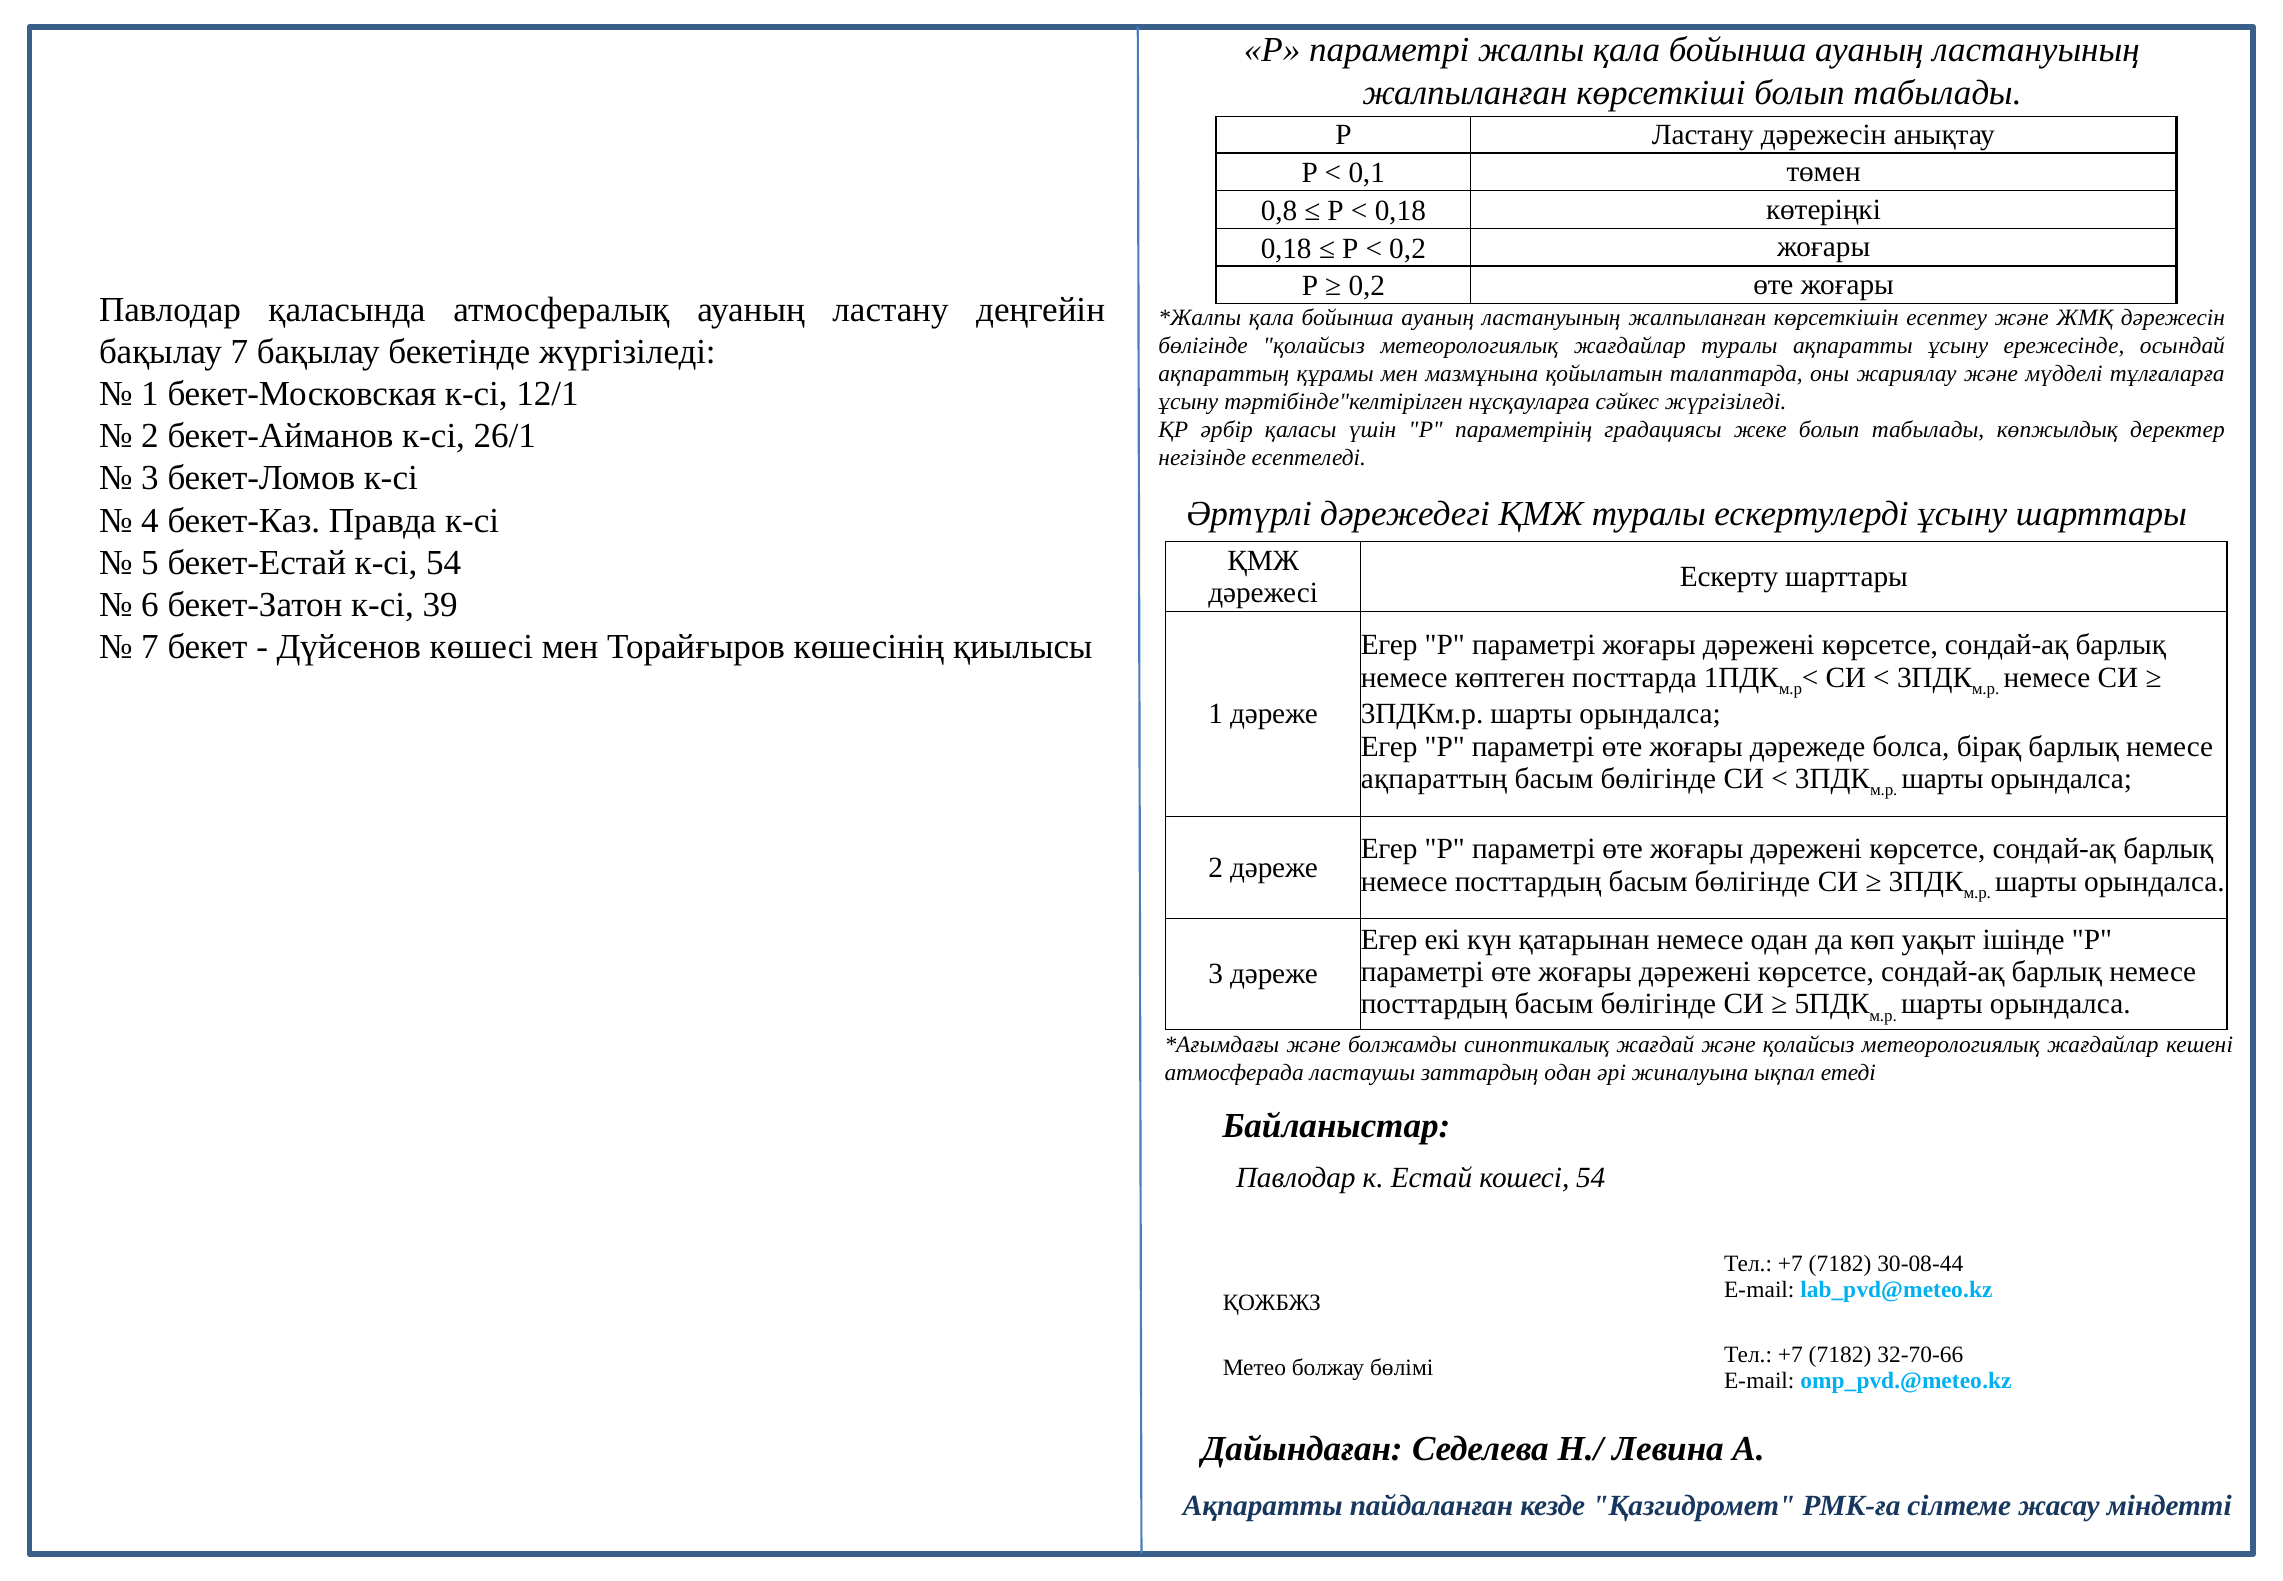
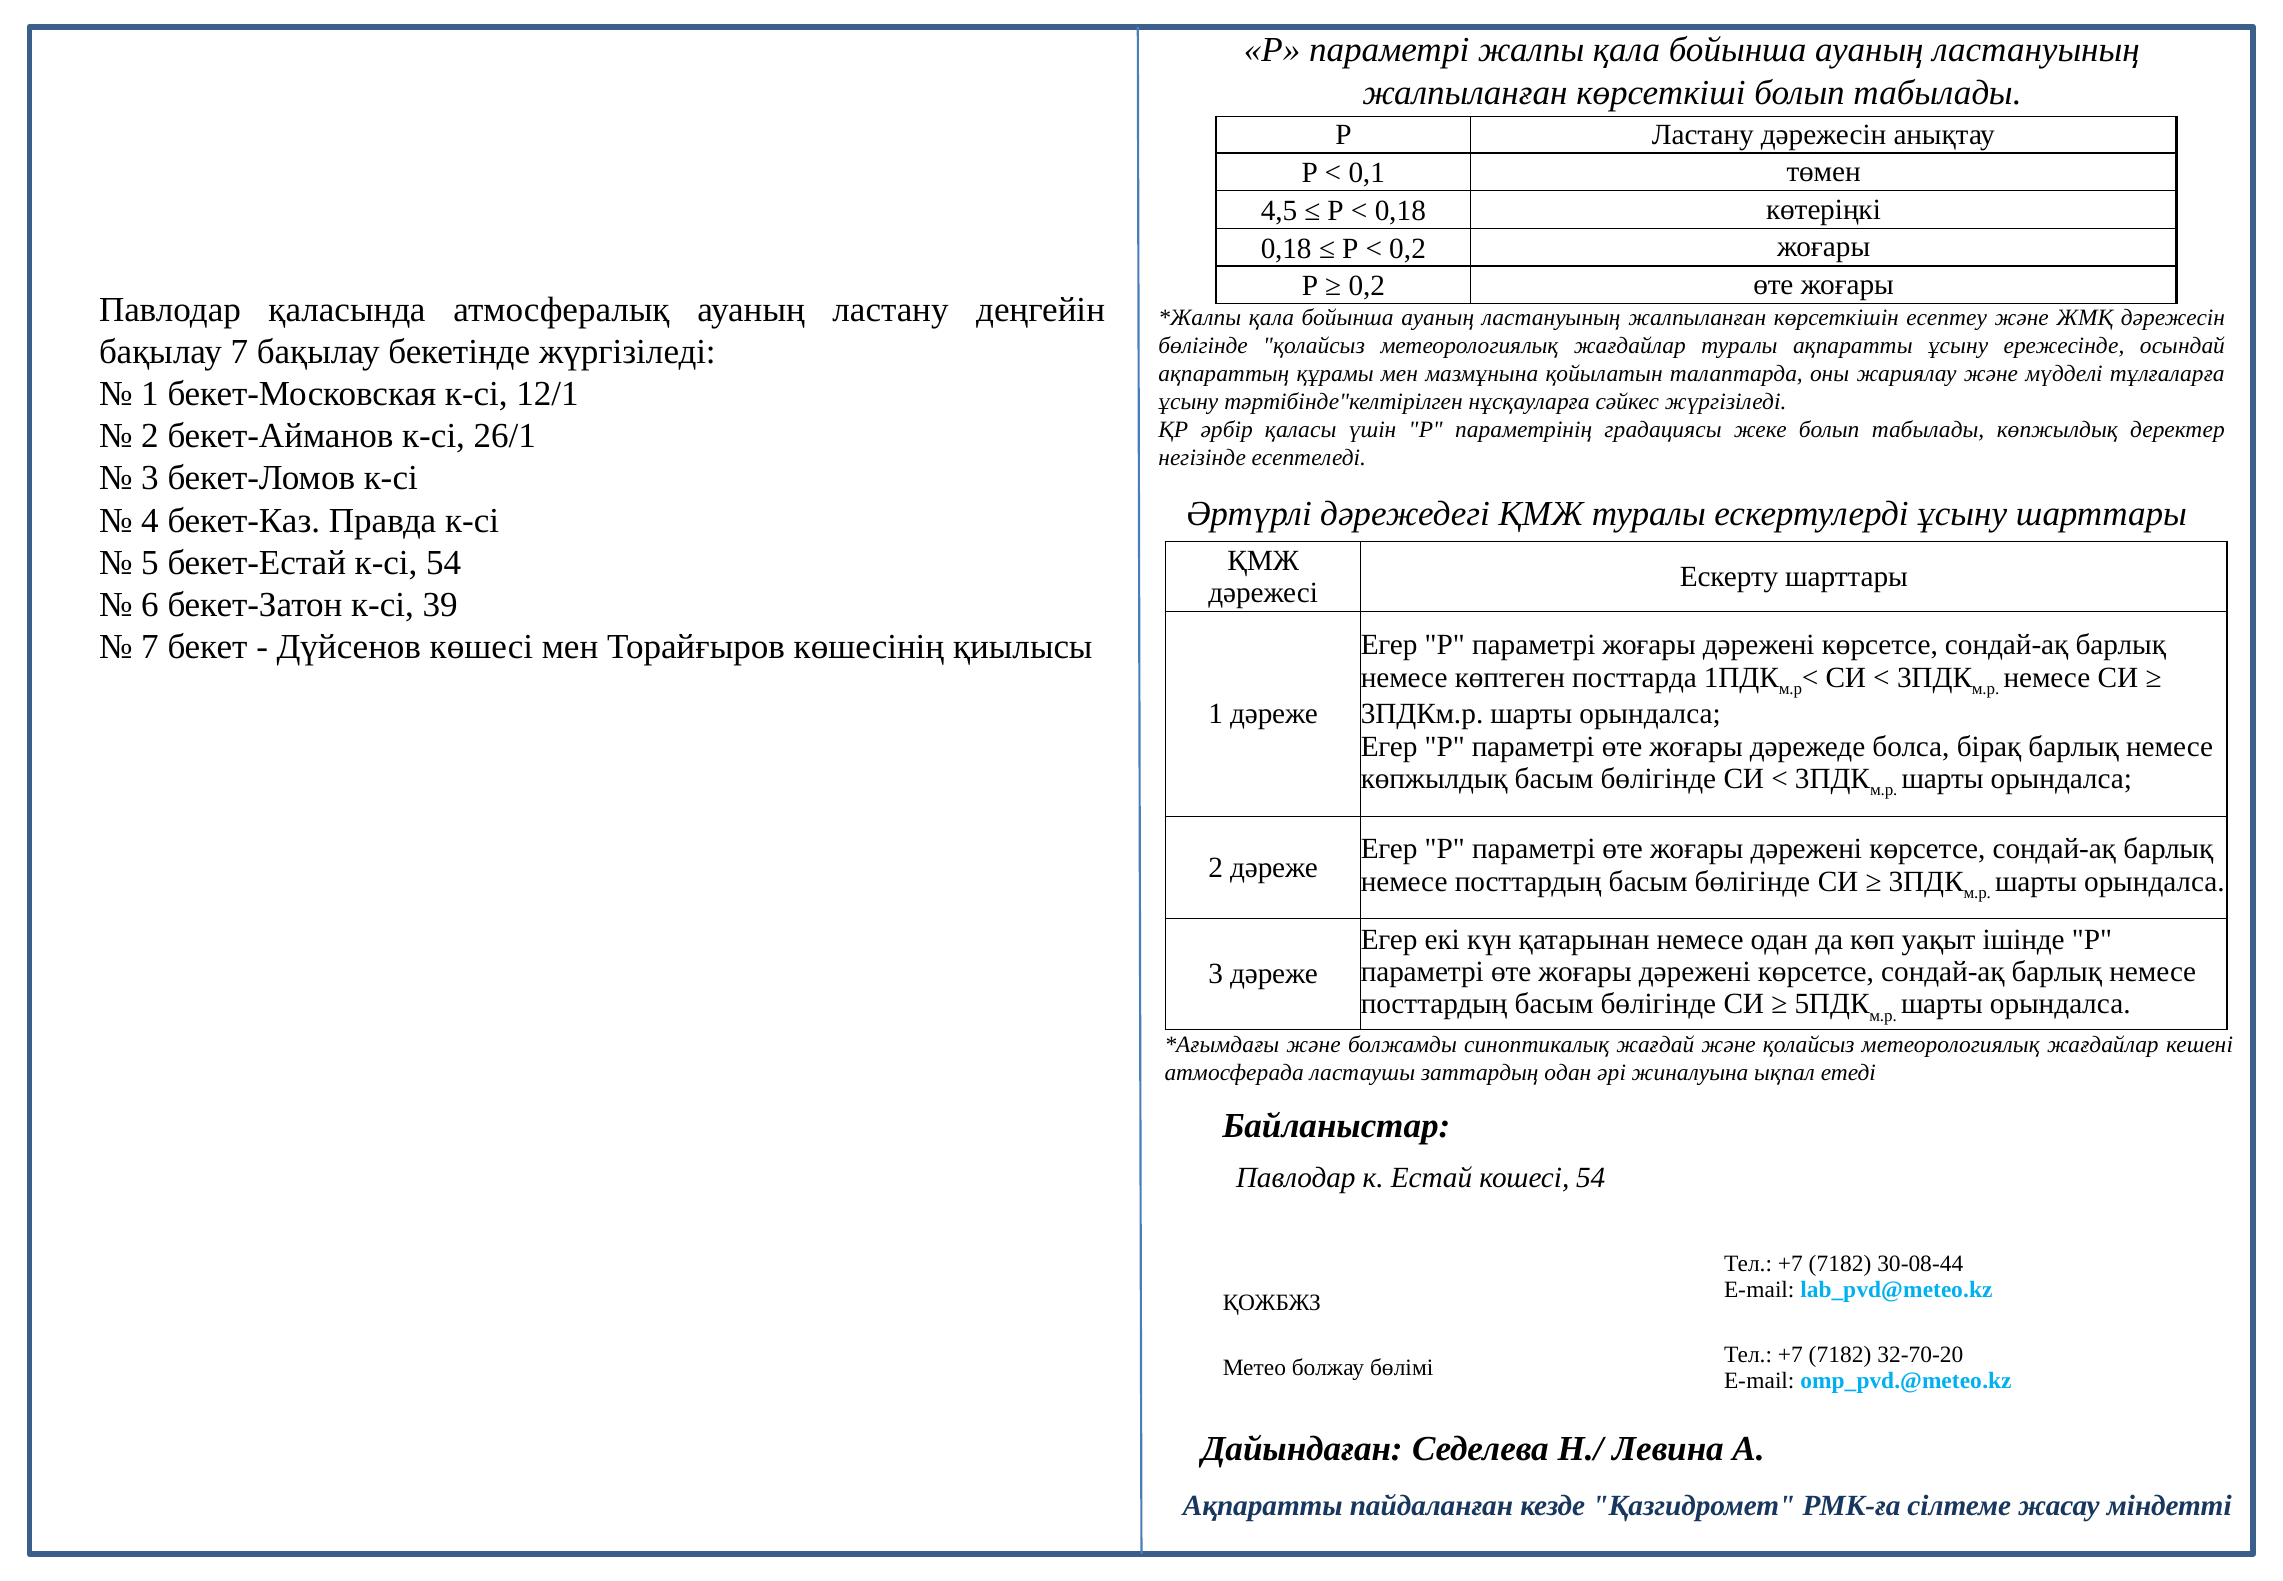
0,8: 0,8 -> 4,5
ақпараттың at (1434, 779): ақпараттың -> көпжылдық
32-70-66: 32-70-66 -> 32-70-20
